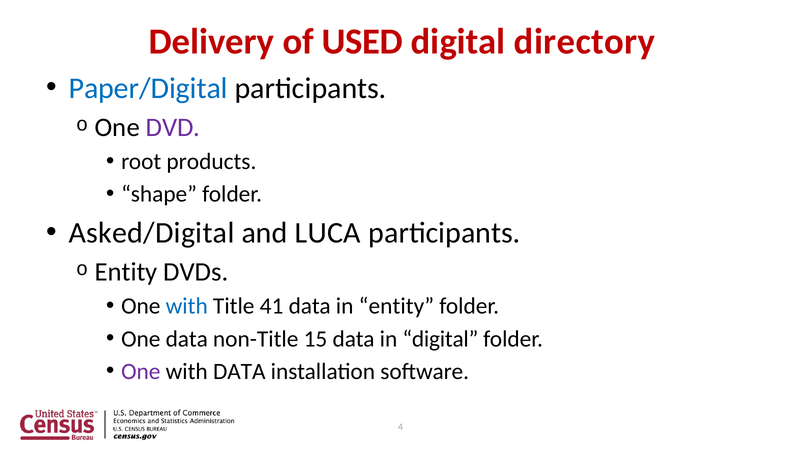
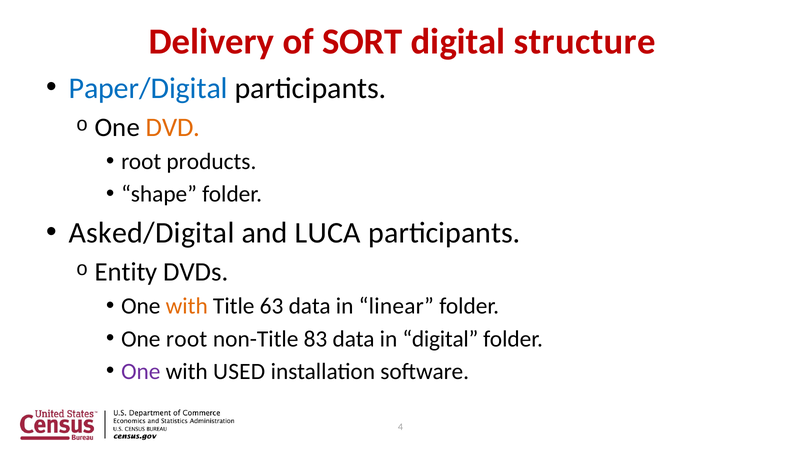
USED: USED -> SORT
directory: directory -> structure
DVD colour: purple -> orange
with at (187, 307) colour: blue -> orange
41: 41 -> 63
in entity: entity -> linear
One data: data -> root
15: 15 -> 83
with DATA: DATA -> USED
